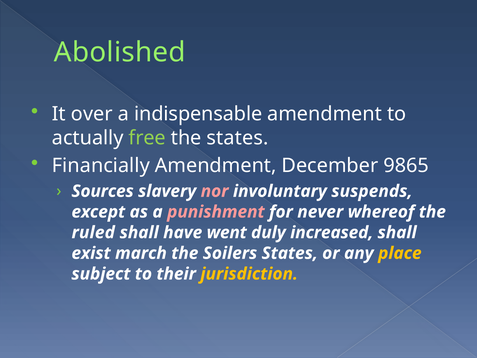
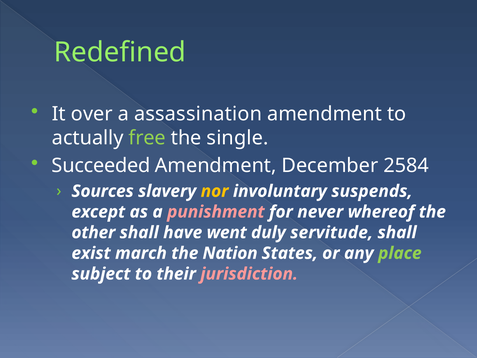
Abolished: Abolished -> Redefined
indispensable: indispensable -> assassination
the states: states -> single
Financially: Financially -> Succeeded
9865: 9865 -> 2584
nor colour: pink -> yellow
ruled: ruled -> other
increased: increased -> servitude
Soilers: Soilers -> Nation
place colour: yellow -> light green
jurisdiction colour: yellow -> pink
